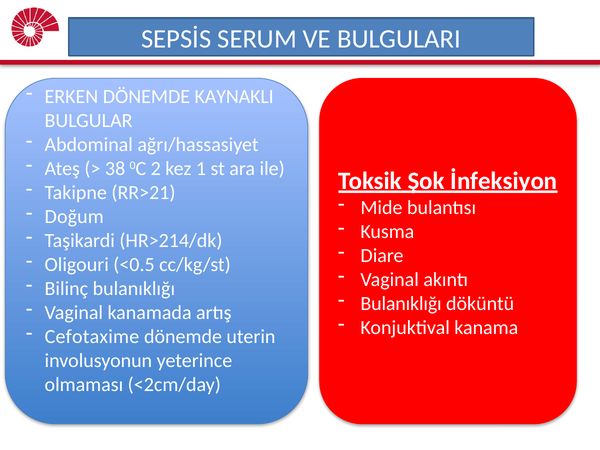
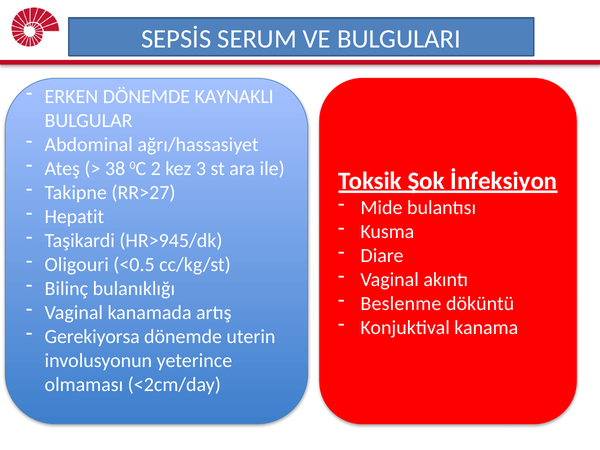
1: 1 -> 3
RR>21: RR>21 -> RR>27
Doğum: Doğum -> Hepatit
HR>214/dk: HR>214/dk -> HR>945/dk
Bulanıklığı at (401, 303): Bulanıklığı -> Beslenme
Cefotaxime: Cefotaxime -> Gerekiyorsa
